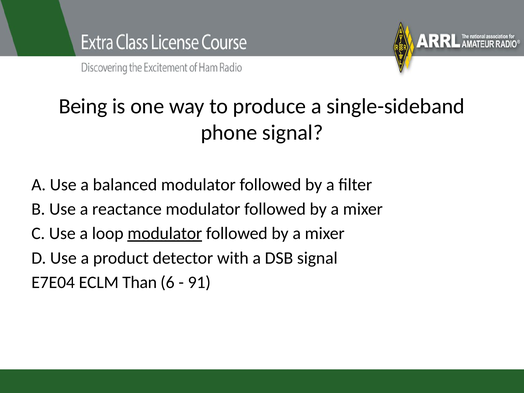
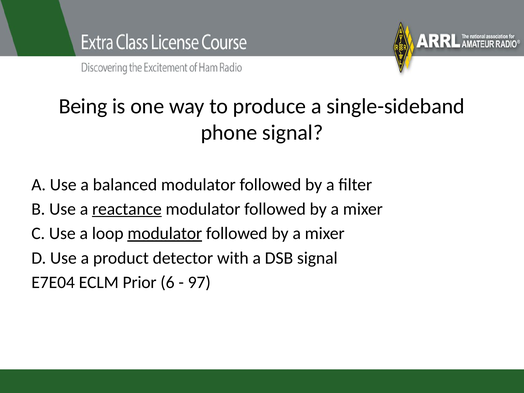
reactance underline: none -> present
Than: Than -> Prior
91: 91 -> 97
